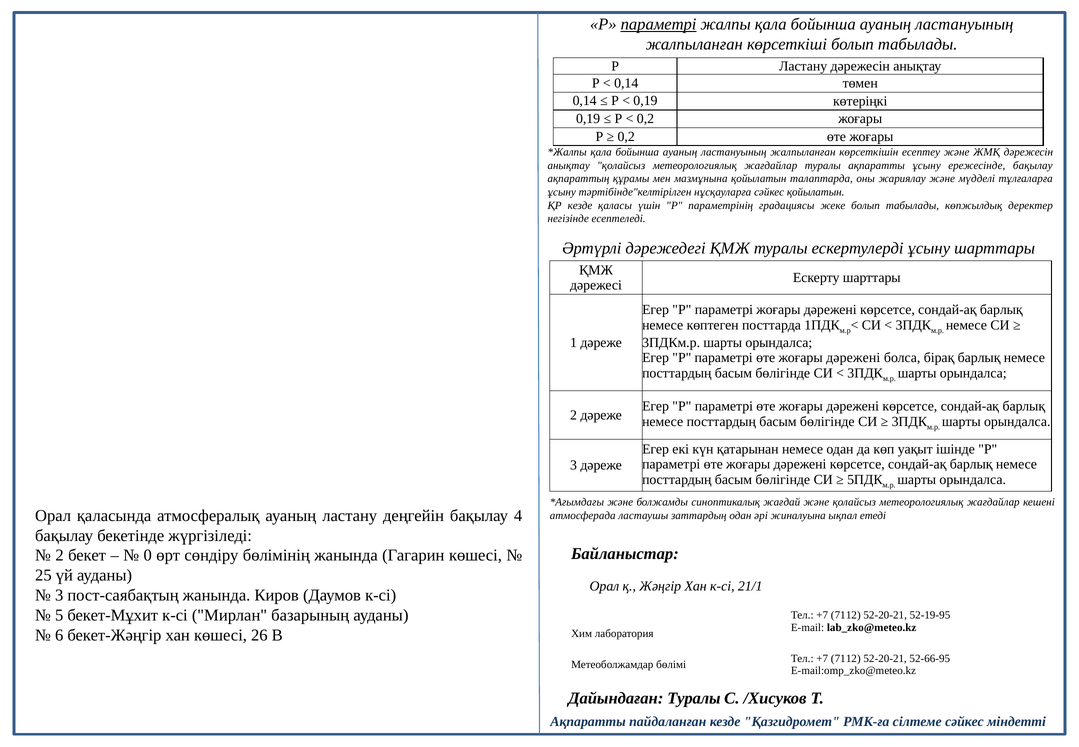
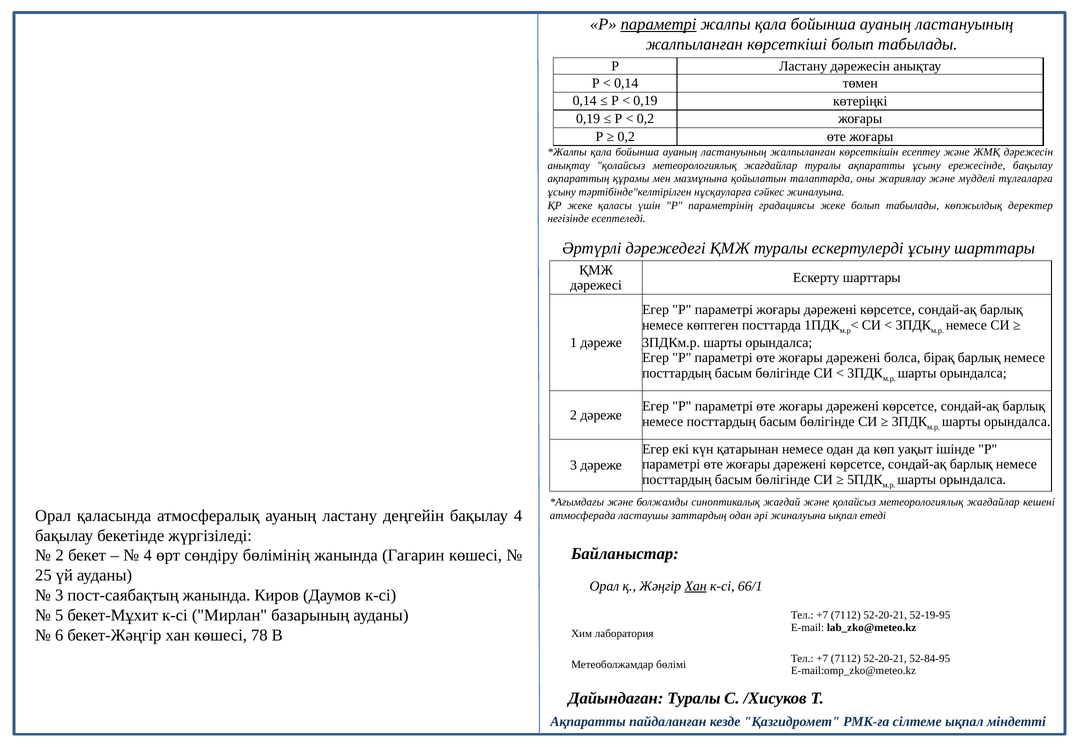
сәйкес қойылатын: қойылатын -> жиналуына
ҚР кезде: кезде -> жеке
0 at (148, 555): 0 -> 4
Хан at (696, 586) underline: none -> present
21/1: 21/1 -> 66/1
26: 26 -> 78
52-66-95: 52-66-95 -> 52-84-95
сілтеме сәйкес: сәйкес -> ықпал
